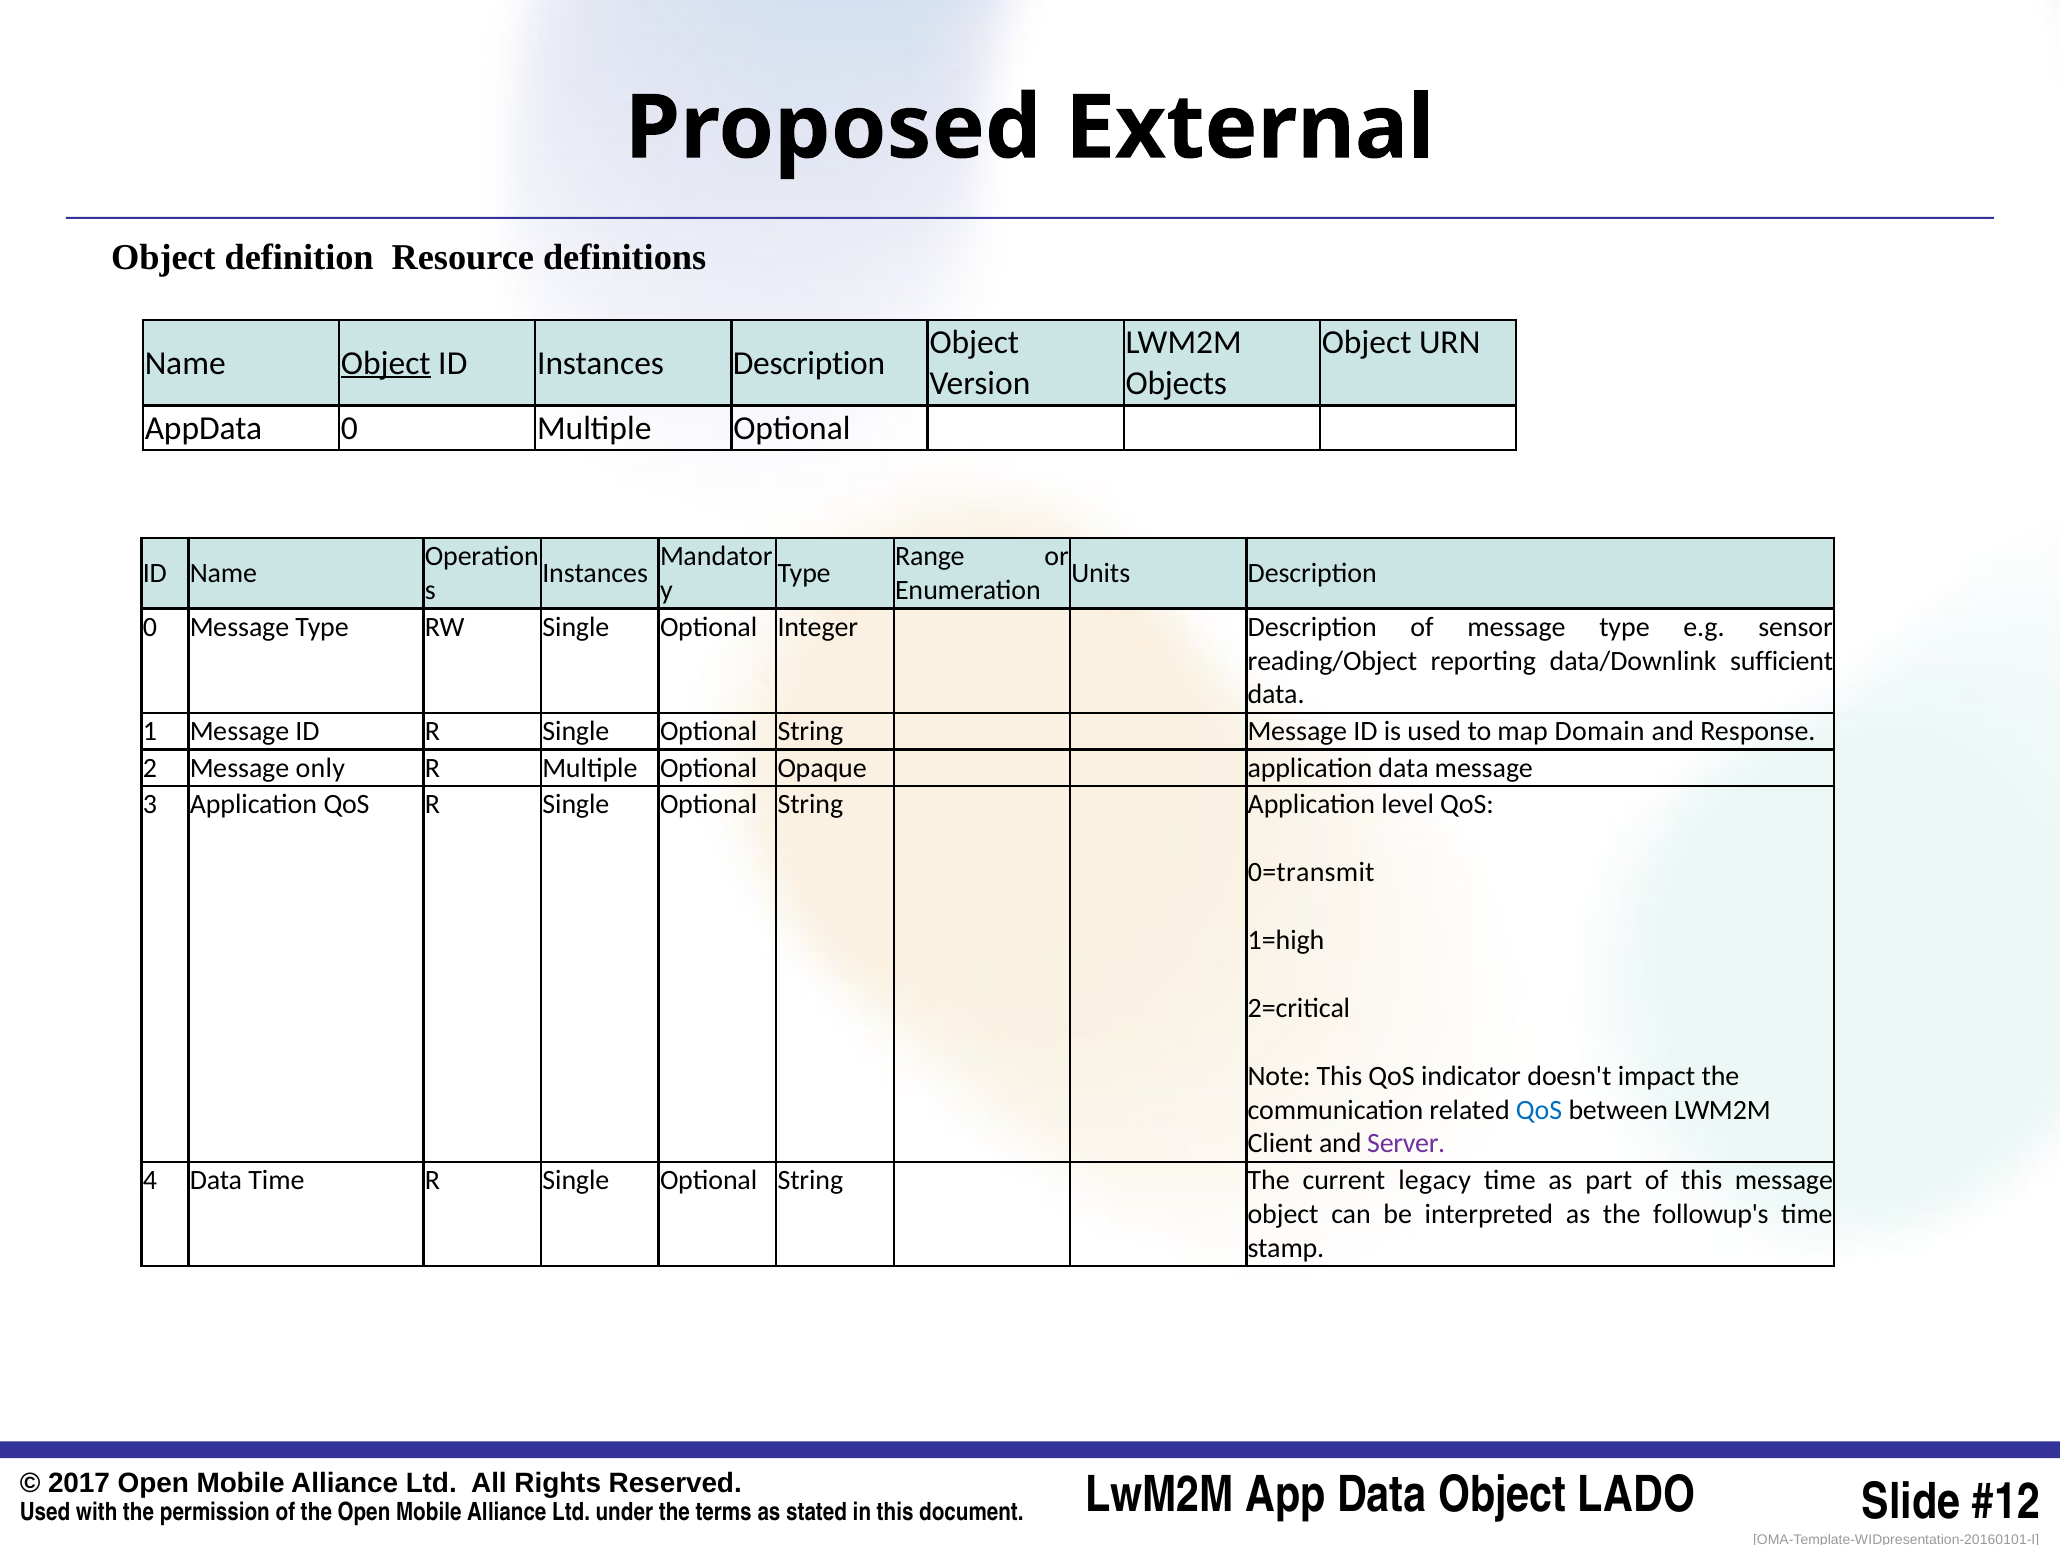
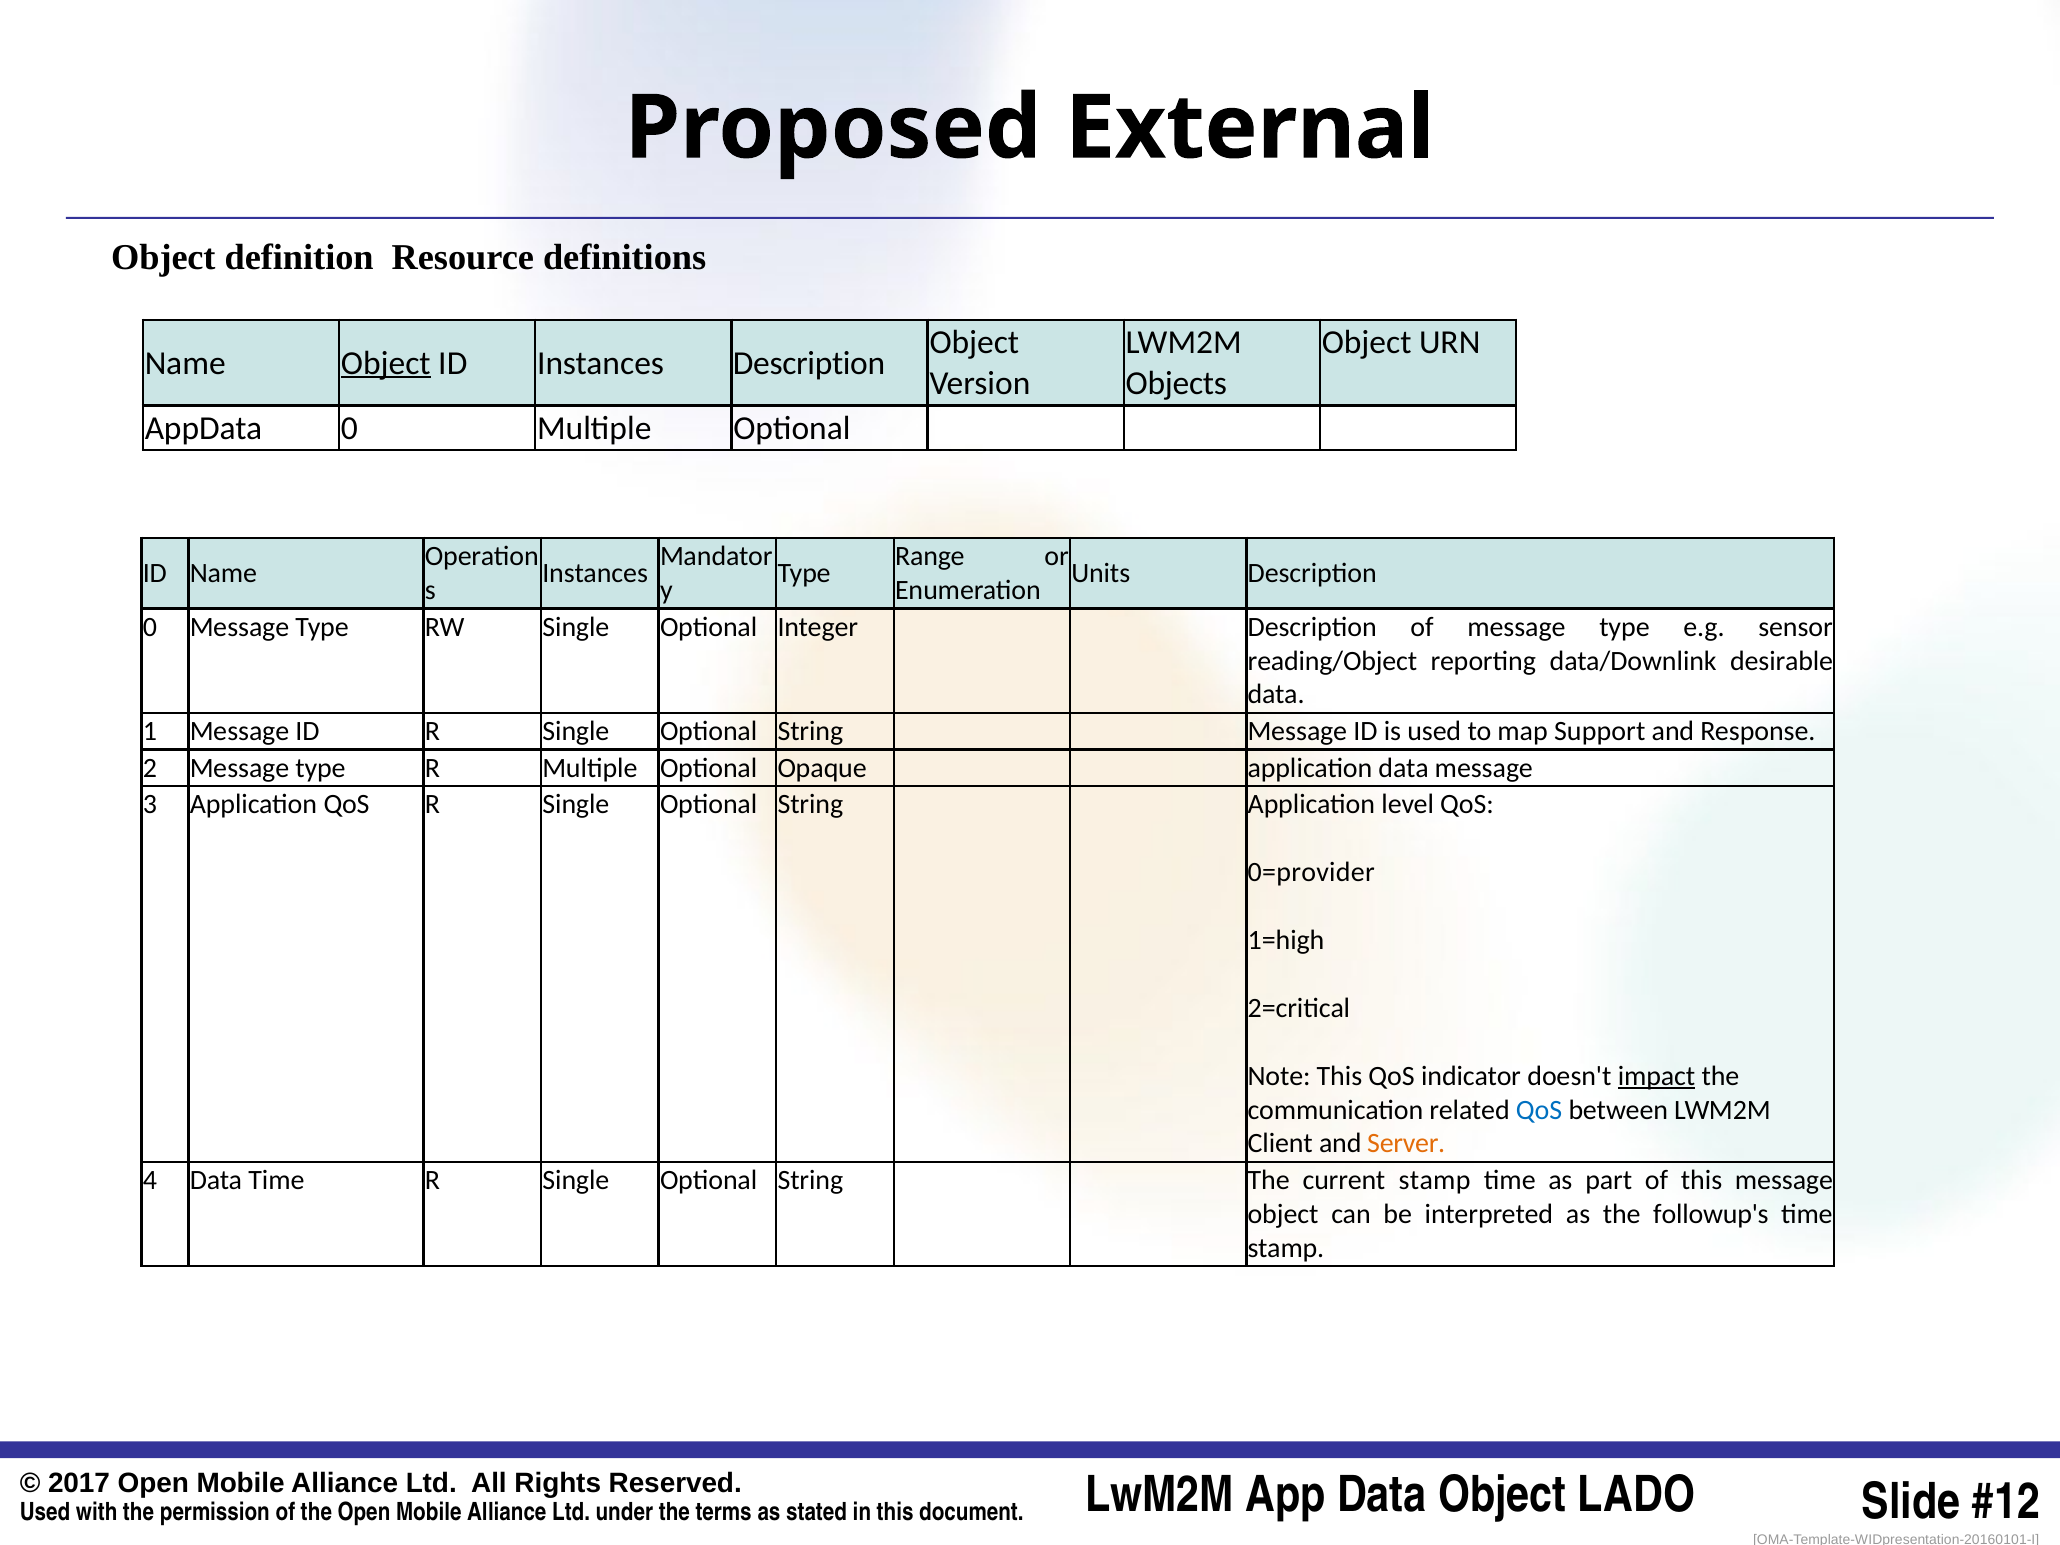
sufficient: sufficient -> desirable
Domain: Domain -> Support
2 Message only: only -> type
0=transmit: 0=transmit -> 0=provider
impact underline: none -> present
Server colour: purple -> orange
current legacy: legacy -> stamp
